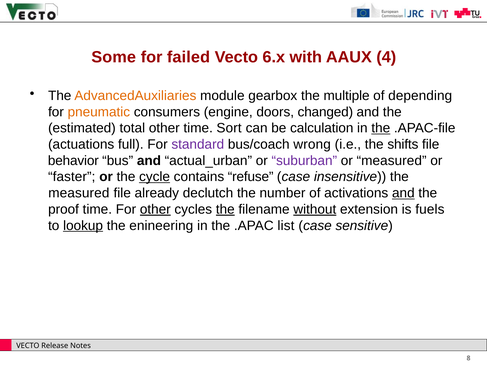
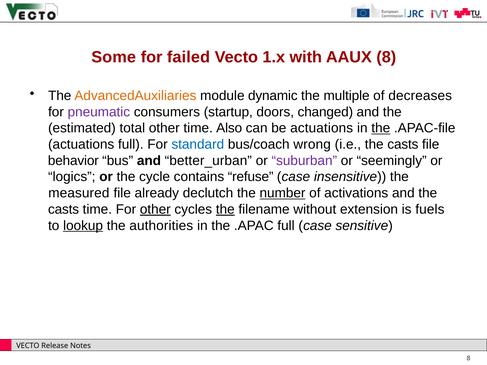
6.x: 6.x -> 1.x
AAUX 4: 4 -> 8
gearbox: gearbox -> dynamic
depending: depending -> decreases
pneumatic colour: orange -> purple
engine: engine -> startup
Sort: Sort -> Also
be calculation: calculation -> actuations
standard colour: purple -> blue
i.e the shifts: shifts -> casts
actual_urban: actual_urban -> better_urban
or measured: measured -> seemingly
faster: faster -> logics
cycle underline: present -> none
number underline: none -> present
and at (403, 193) underline: present -> none
proof at (63, 209): proof -> casts
without underline: present -> none
enineering: enineering -> authorities
.APAC list: list -> full
